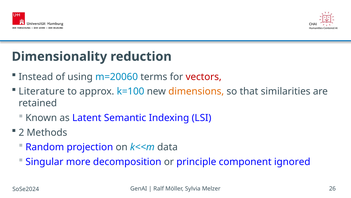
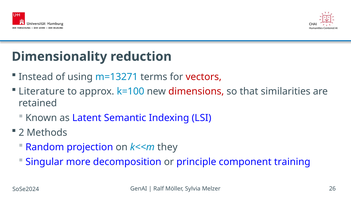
m=20060: m=20060 -> m=13271
dimensions colour: orange -> red
data: data -> they
ignored: ignored -> training
